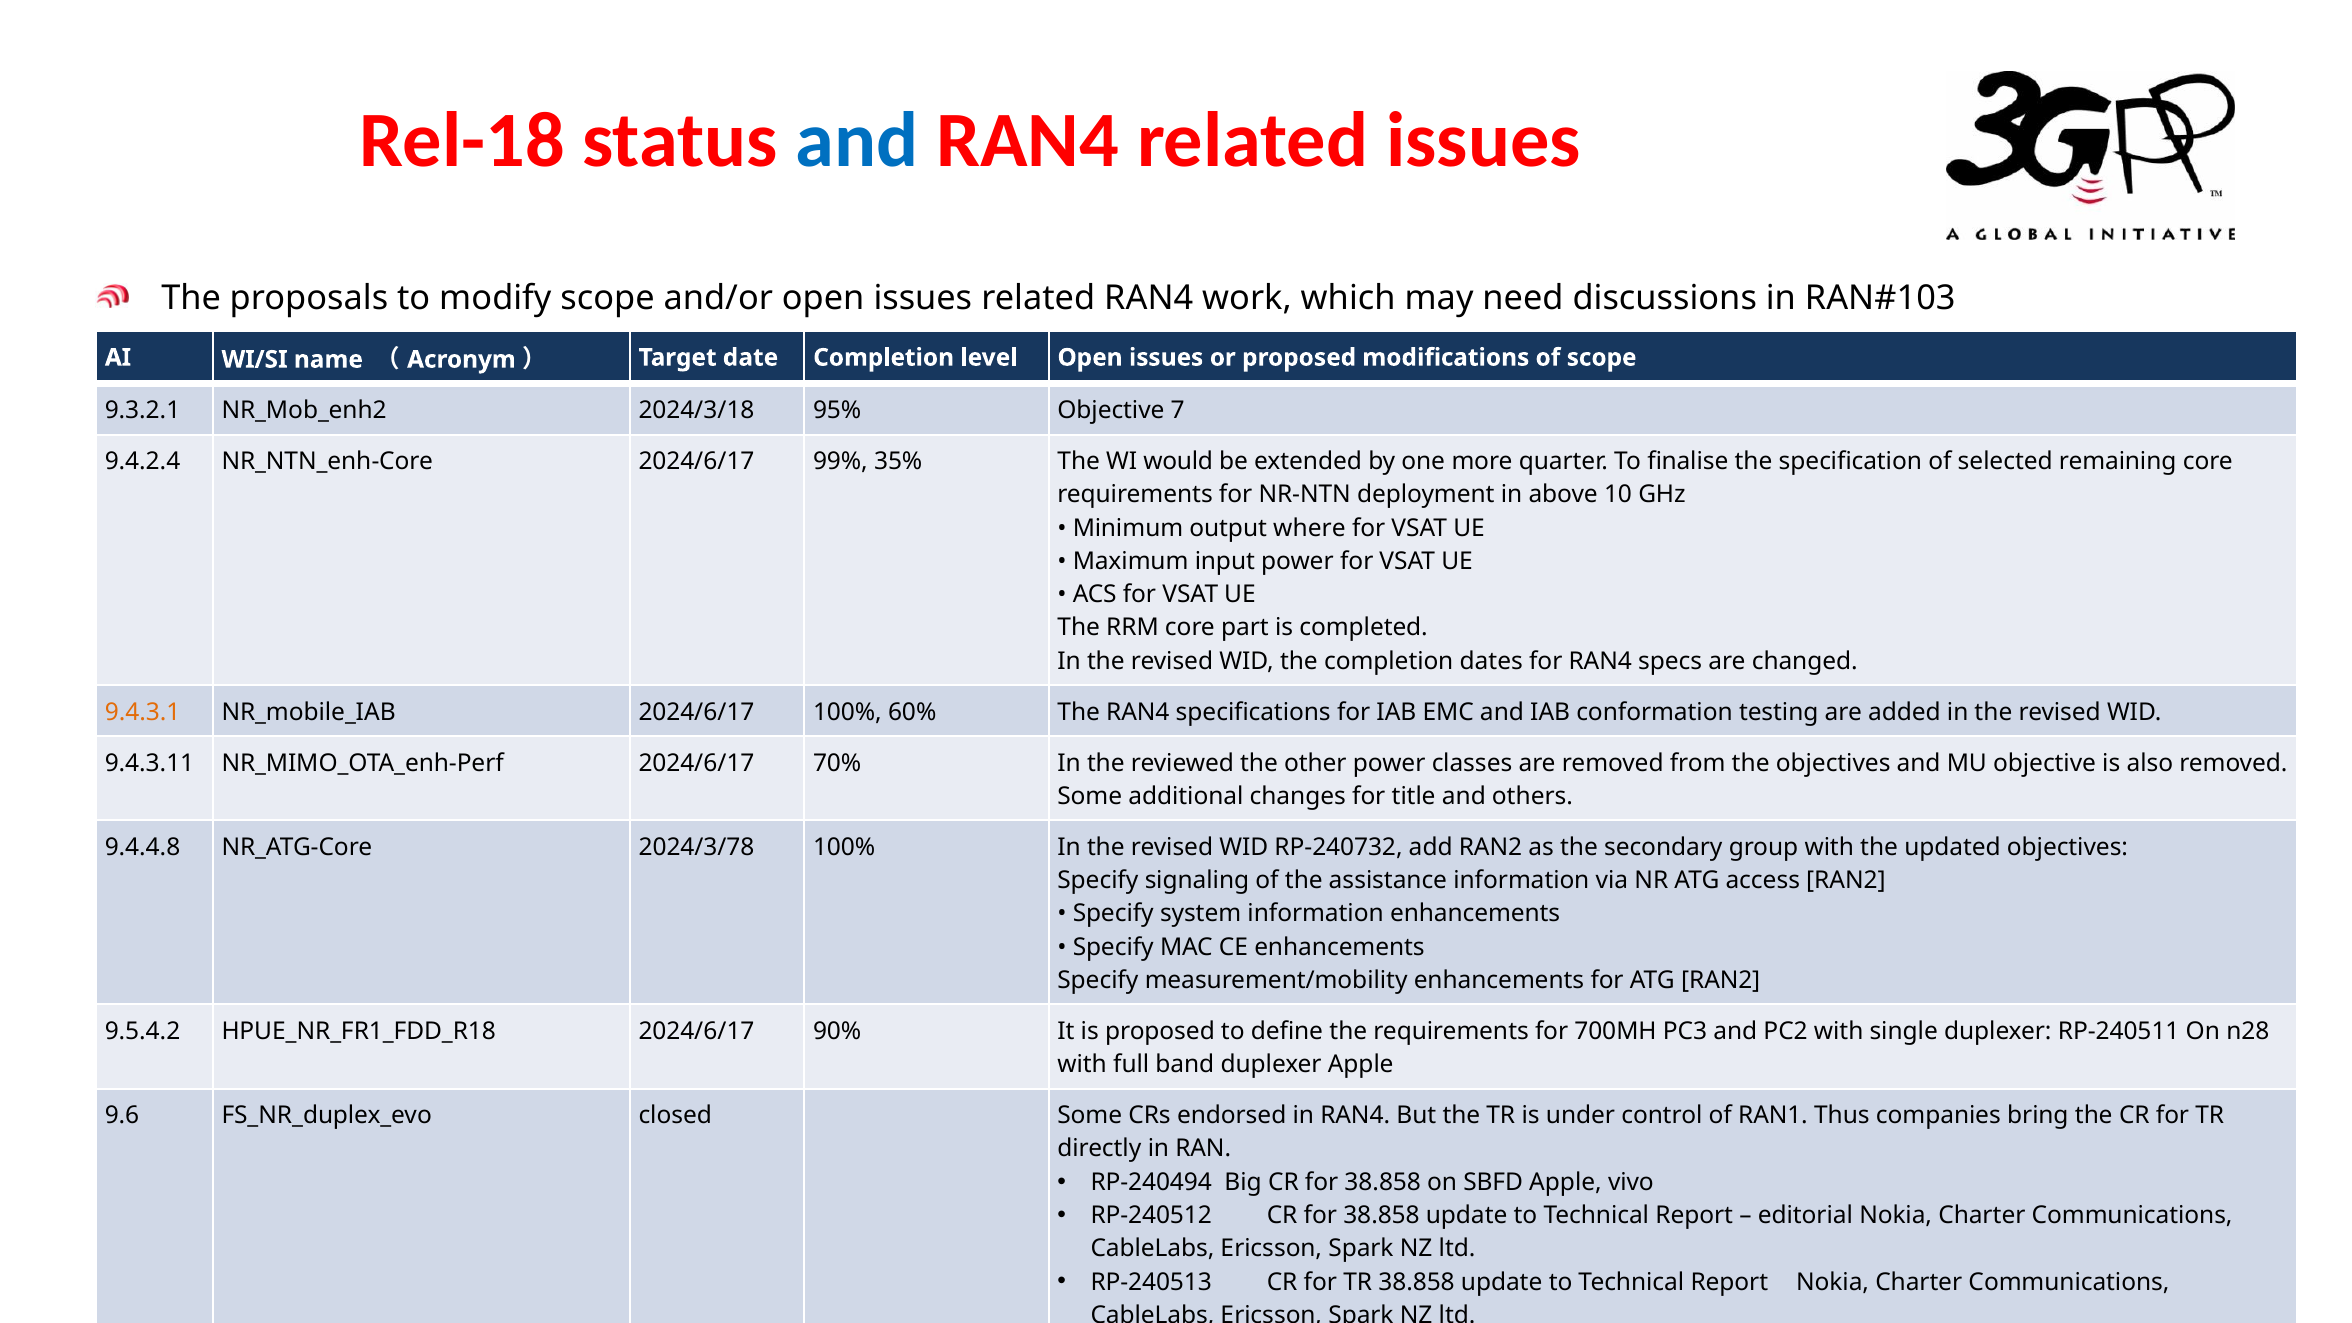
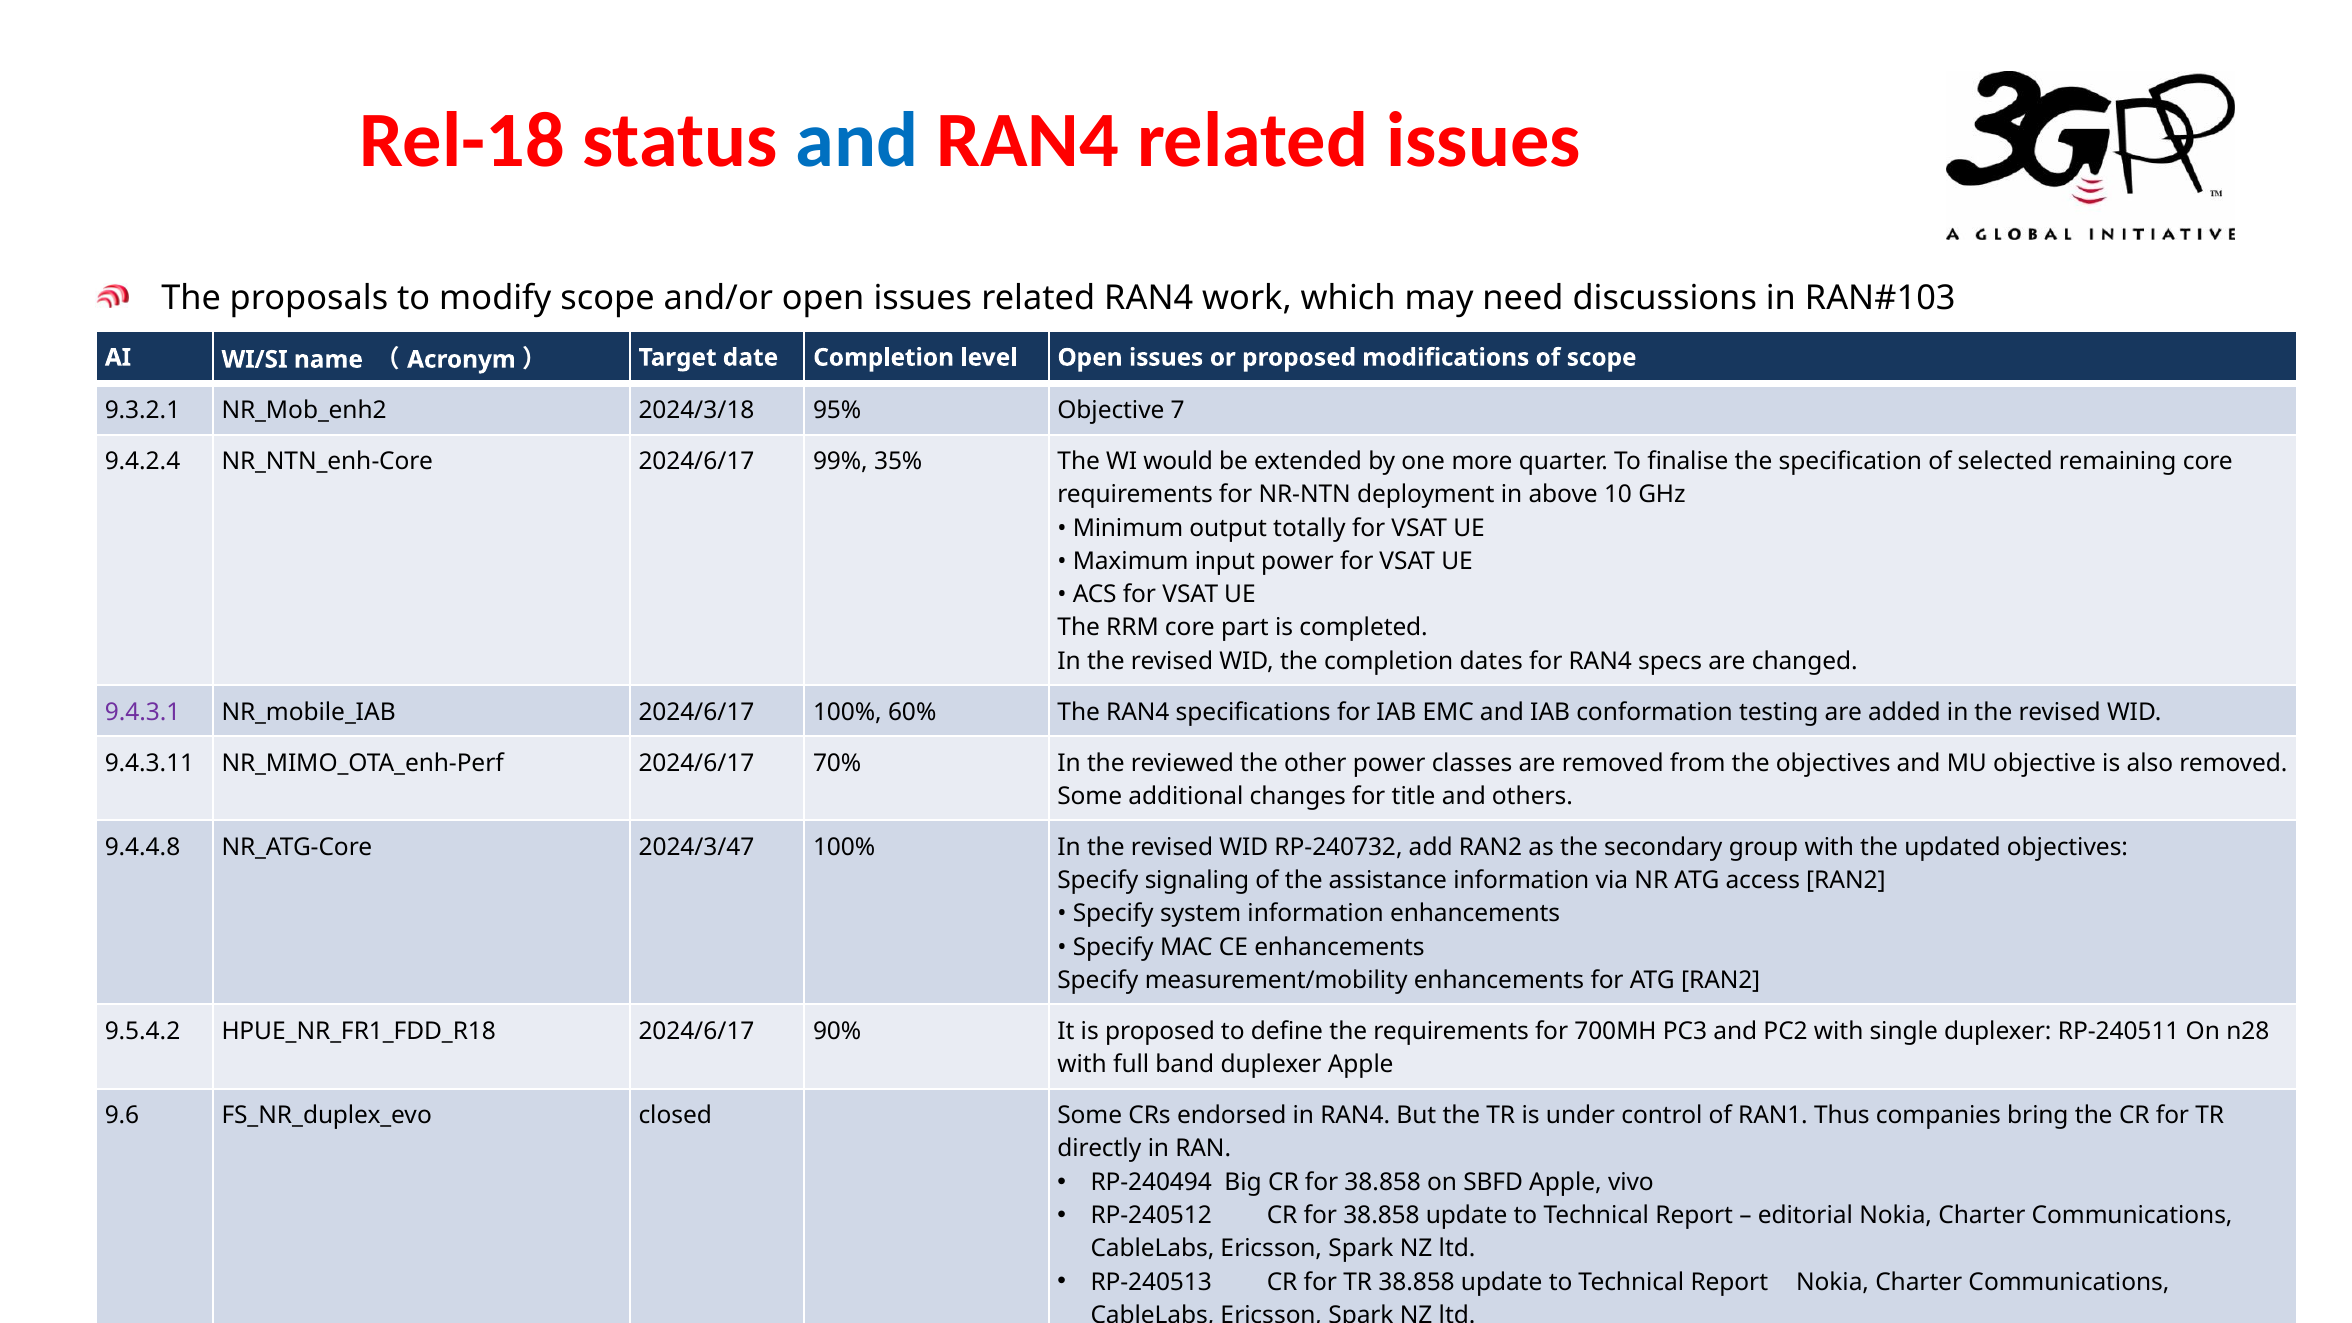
where: where -> totally
9.4.3.1 colour: orange -> purple
2024/3/78: 2024/3/78 -> 2024/3/47
